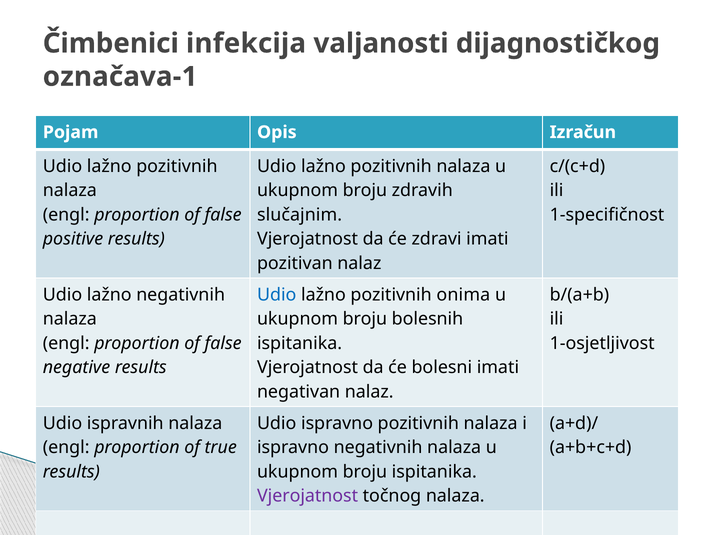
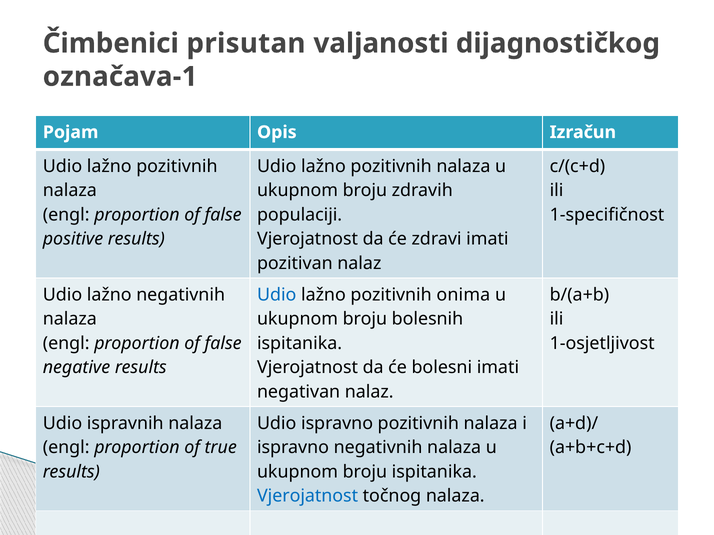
infekcija: infekcija -> prisutan
slučajnim: slučajnim -> populaciji
Vjerojatnost at (308, 496) colour: purple -> blue
